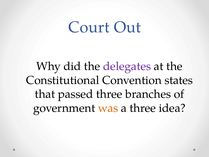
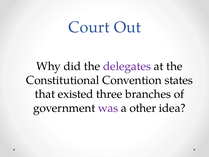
passed: passed -> existed
was colour: orange -> purple
a three: three -> other
